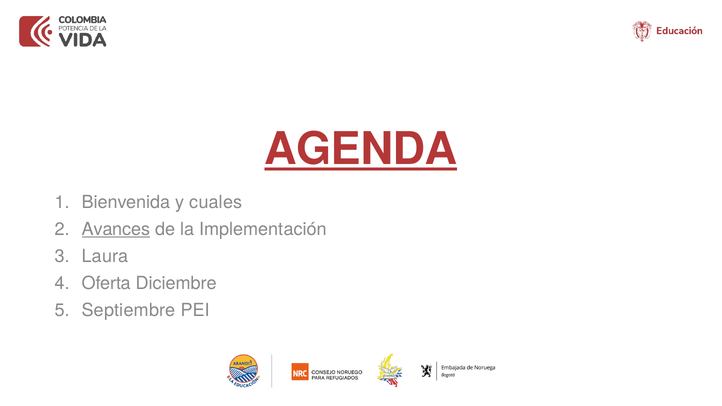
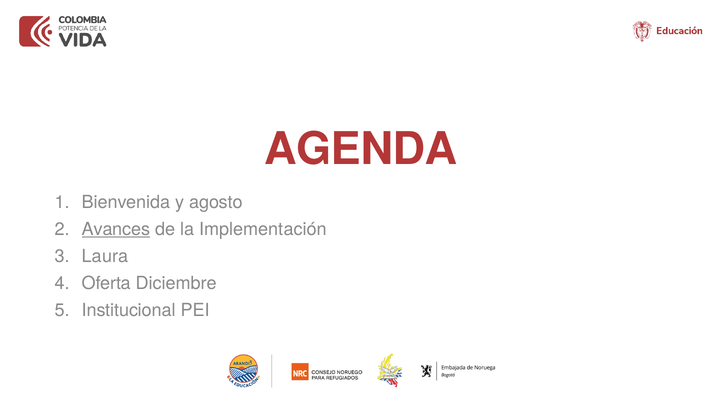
AGENDA underline: present -> none
cuales: cuales -> agosto
Septiembre: Septiembre -> Institucional
